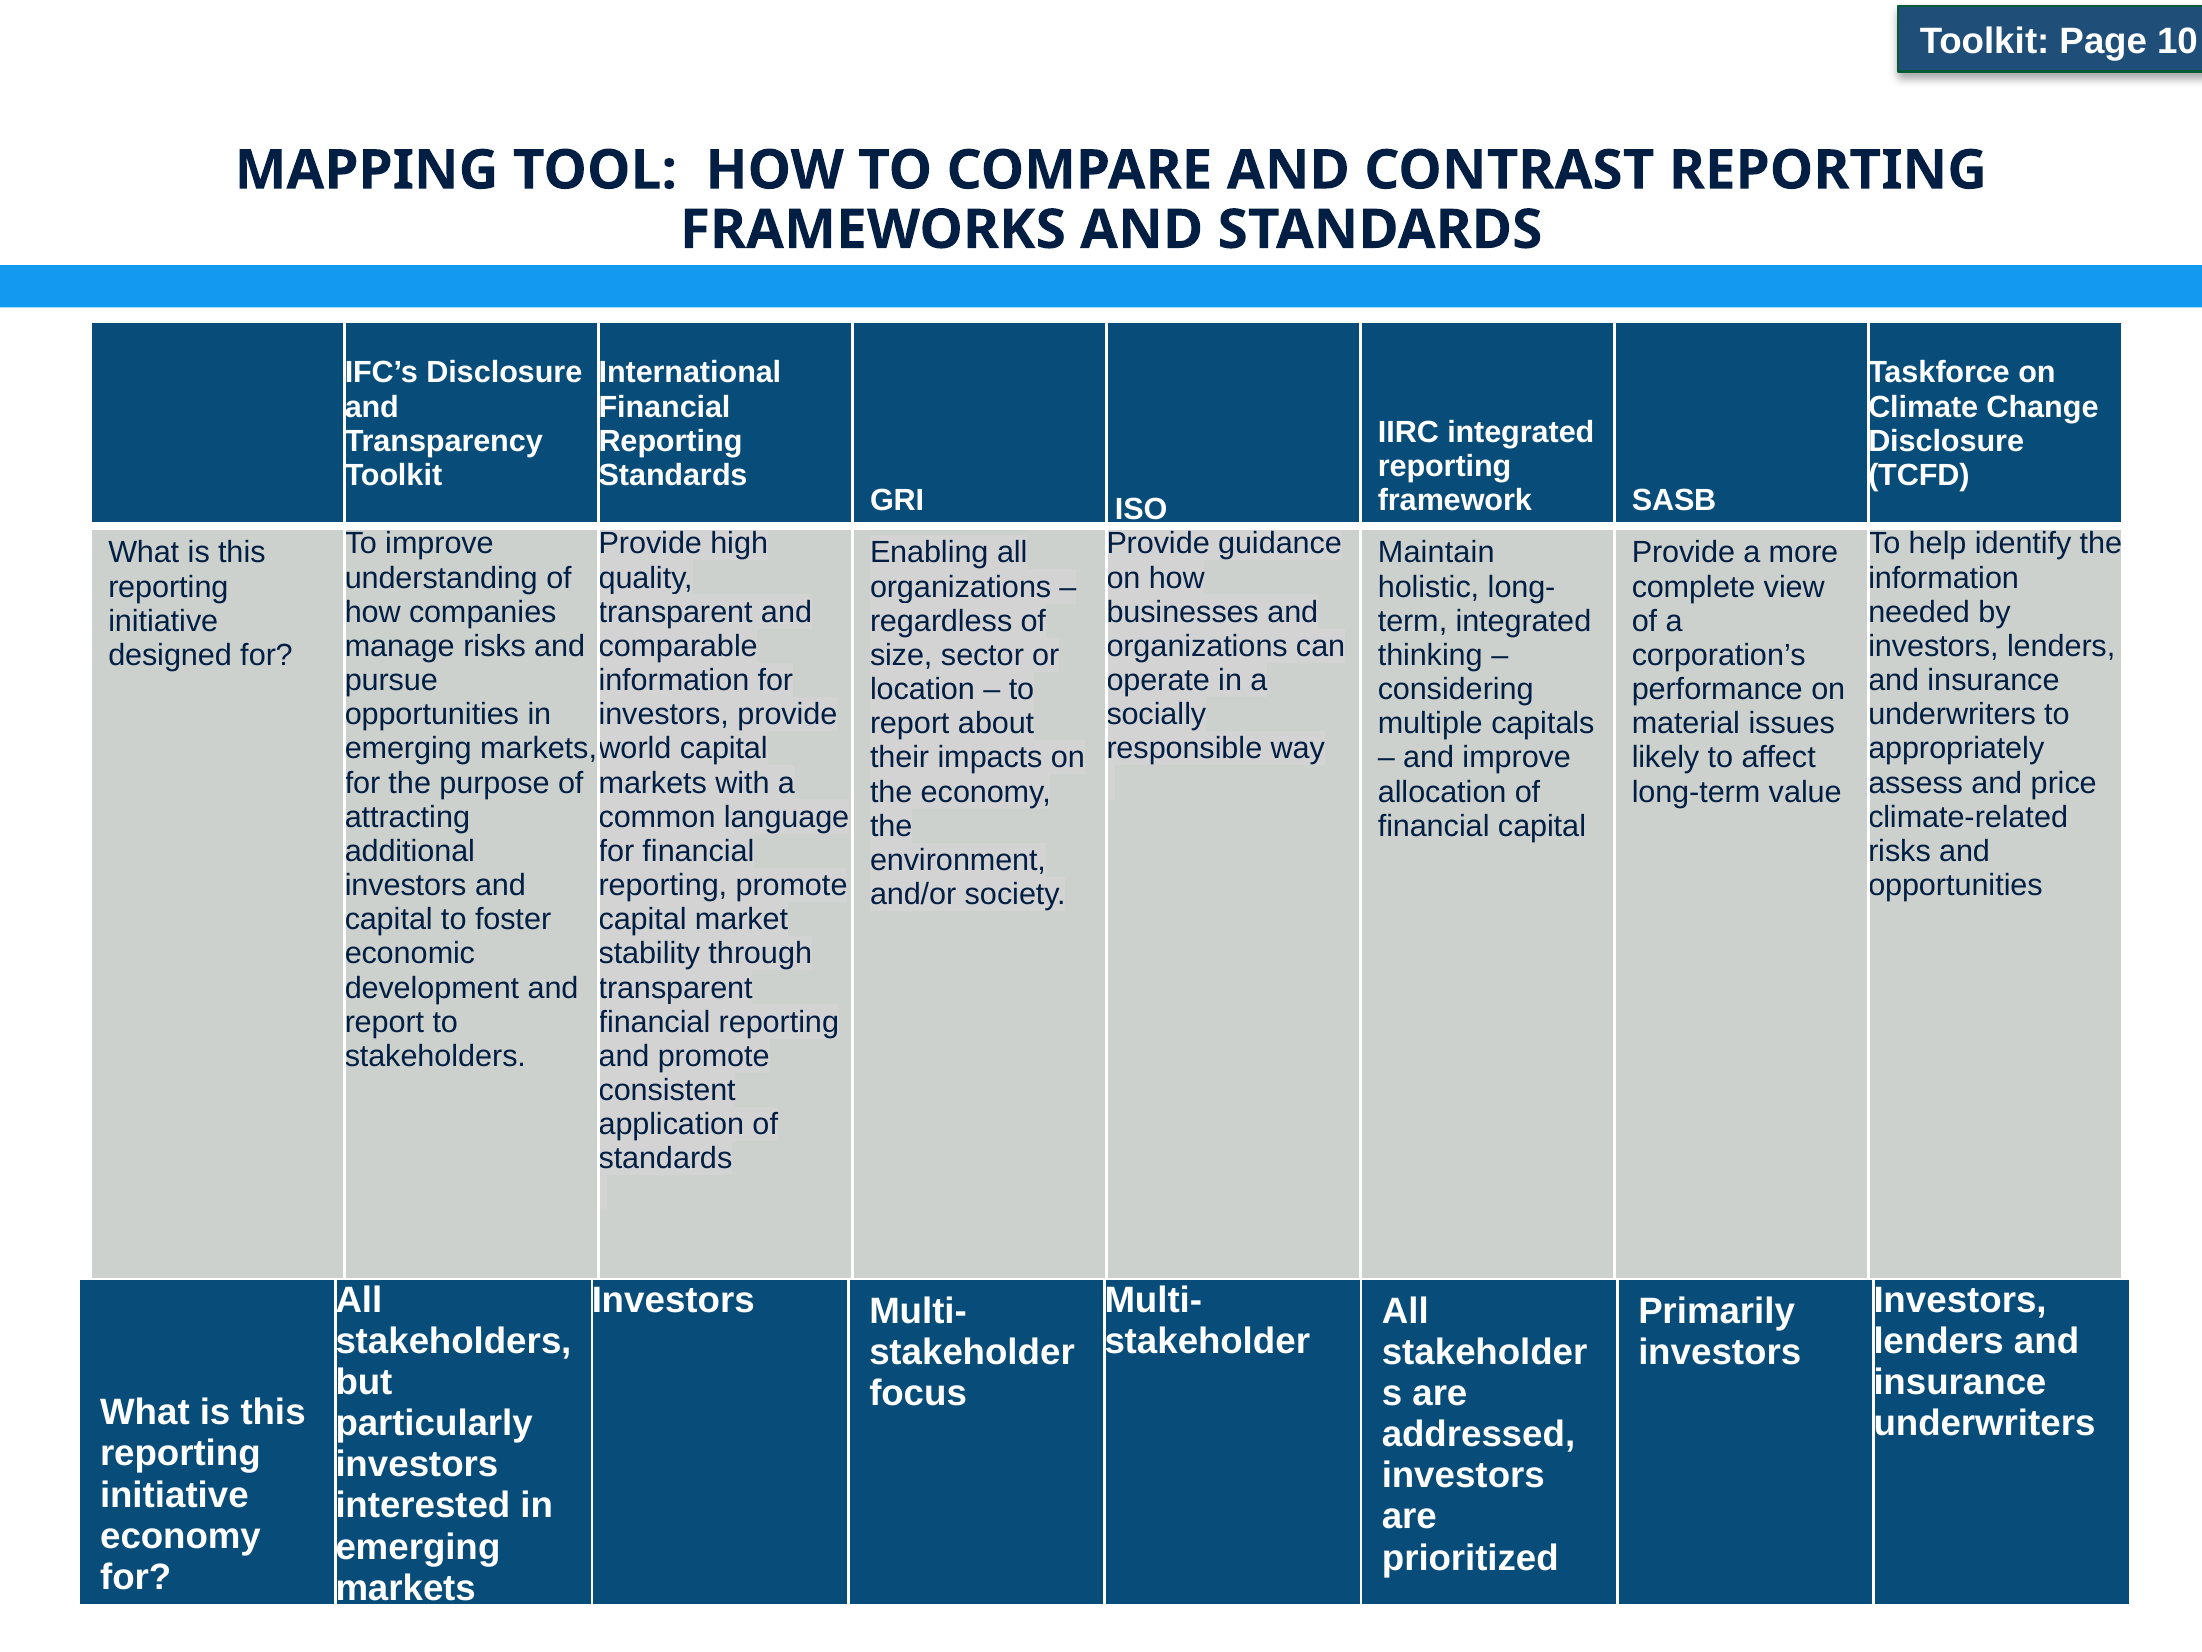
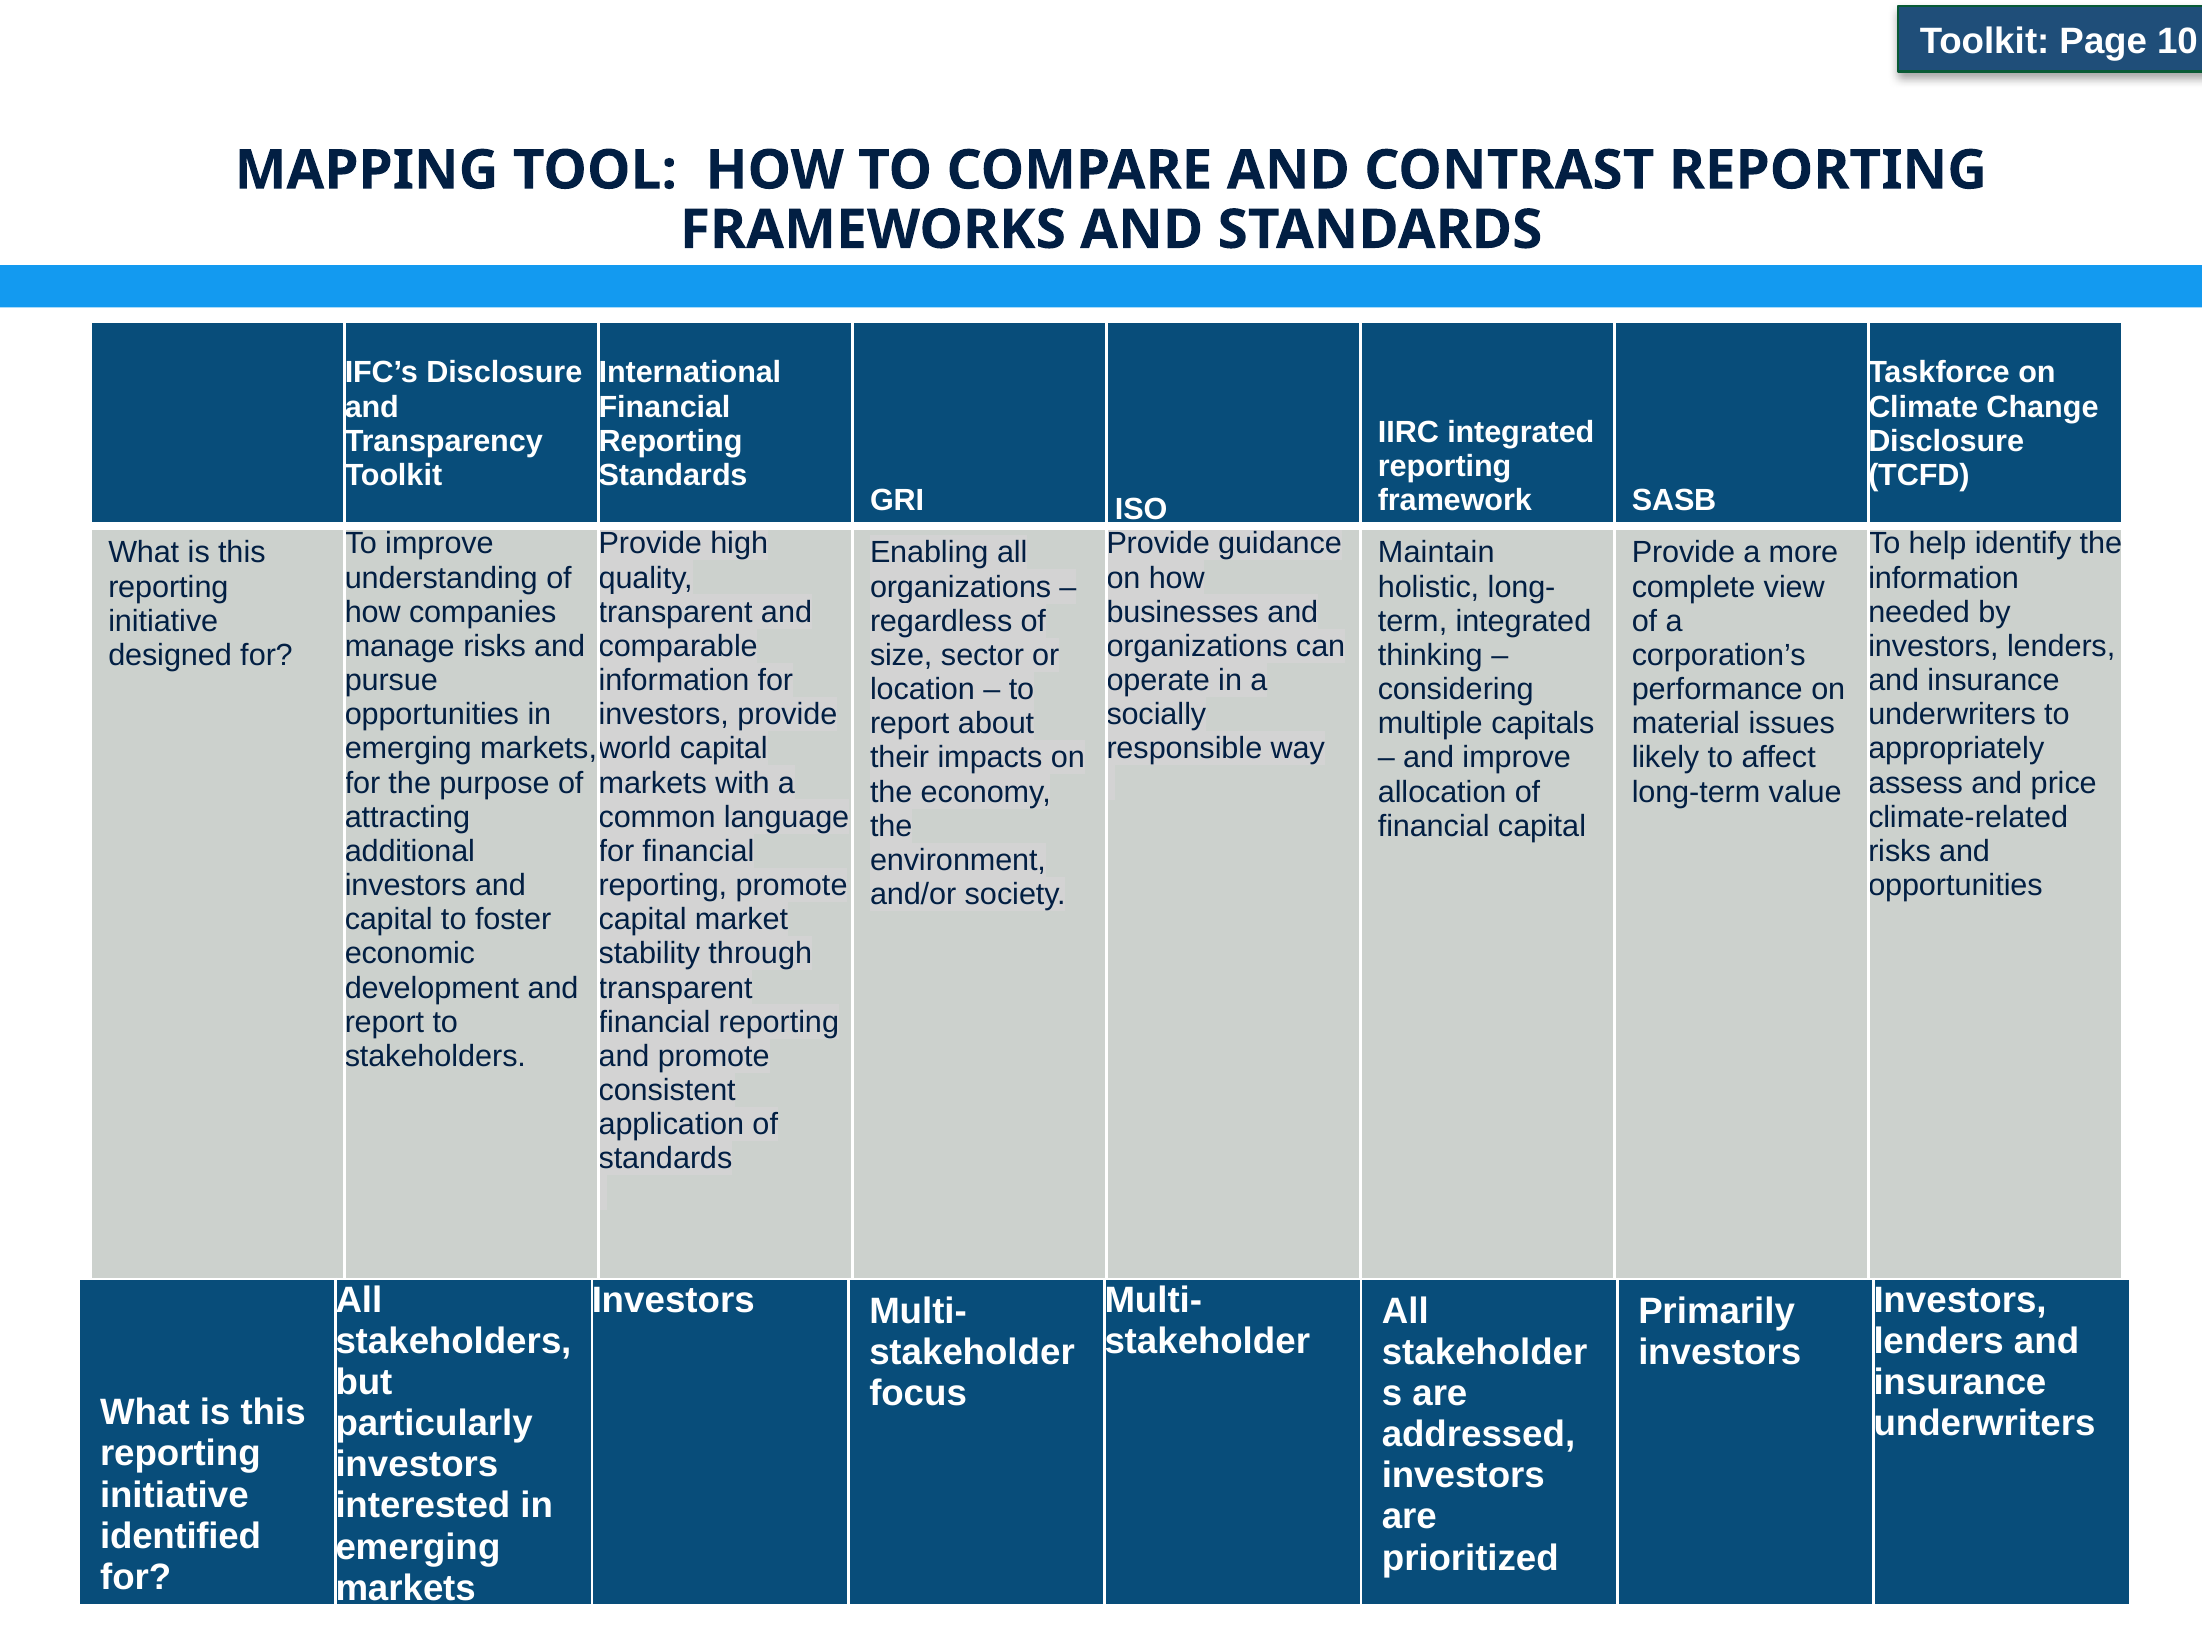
economy at (180, 1536): economy -> identified
